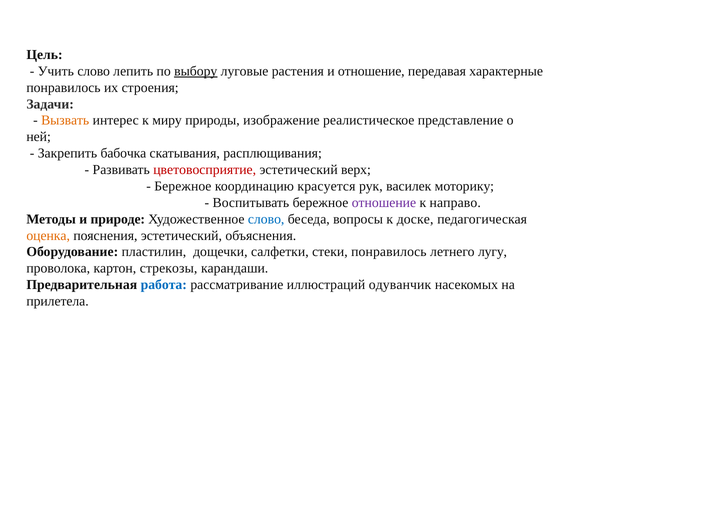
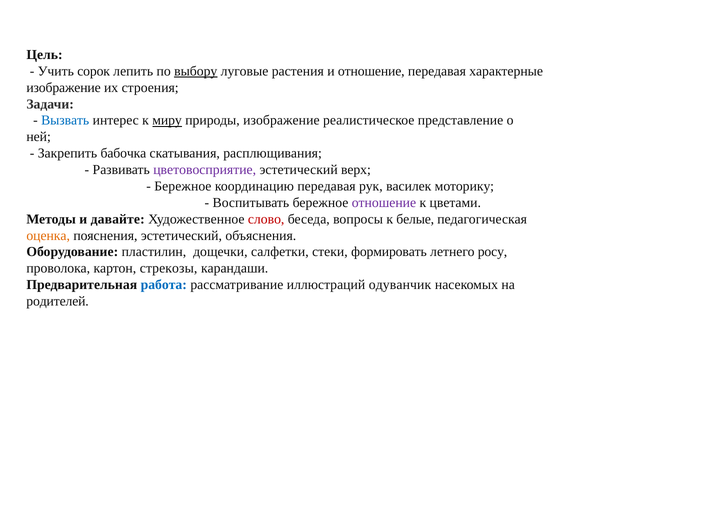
Учить слово: слово -> сорок
понравилось at (63, 88): понравилось -> изображение
Вызвать colour: orange -> blue
миру underline: none -> present
цветовосприятие colour: red -> purple
координацию красуется: красуется -> передавая
направо: направо -> цветами
природе: природе -> давайте
слово at (266, 219) colour: blue -> red
доске: доске -> белые
стеки понравилось: понравилось -> формировать
лугу: лугу -> росу
прилетела: прилетела -> родителей
